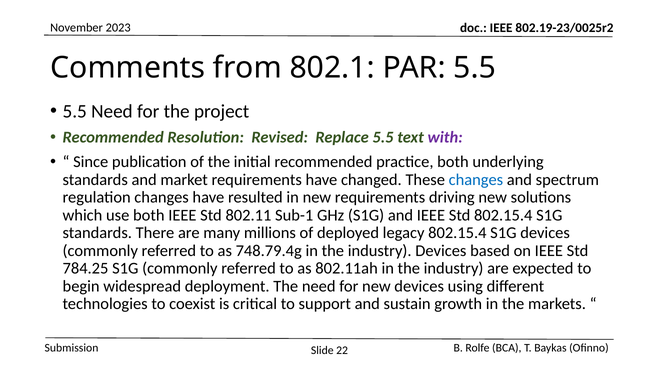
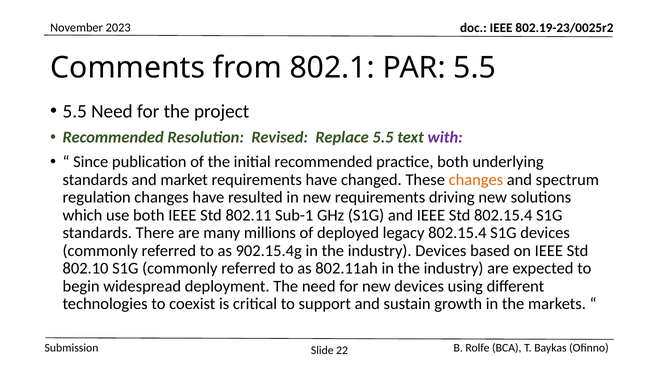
changes at (476, 180) colour: blue -> orange
748.79.4g: 748.79.4g -> 902.15.4g
784.25: 784.25 -> 802.10
